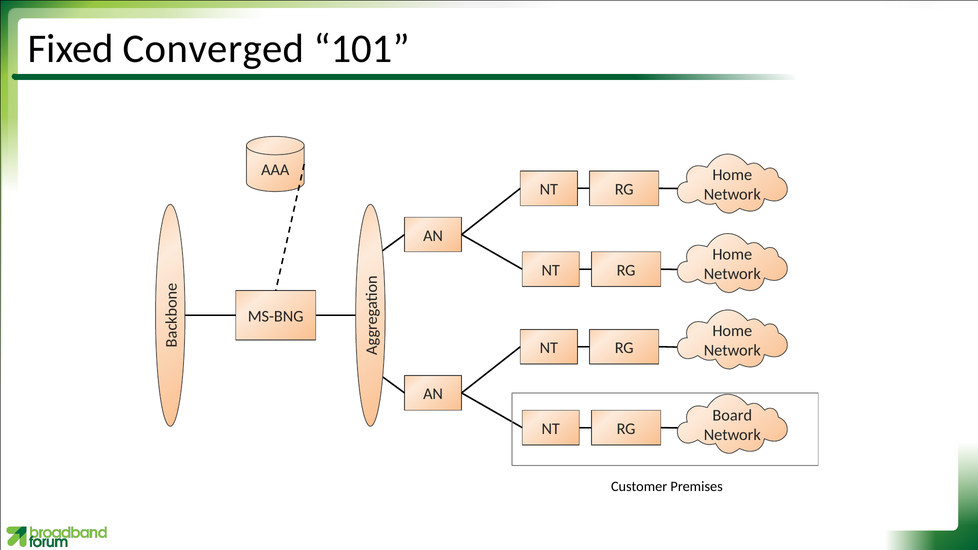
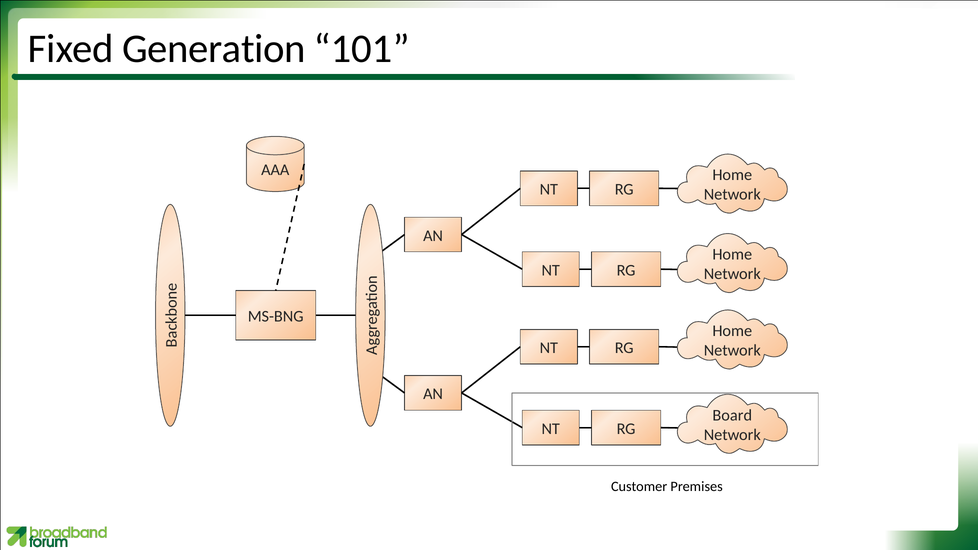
Converged: Converged -> Generation
